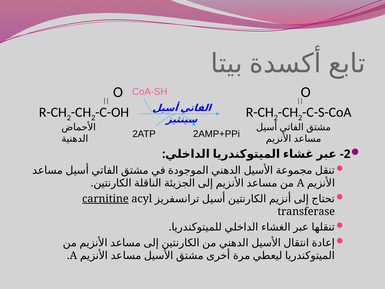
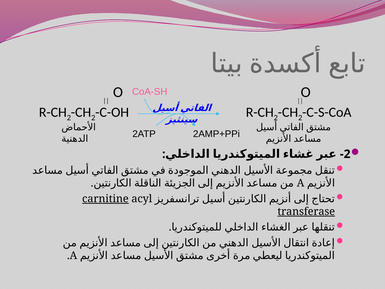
transferase underline: none -> present
